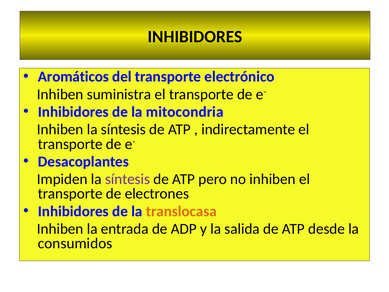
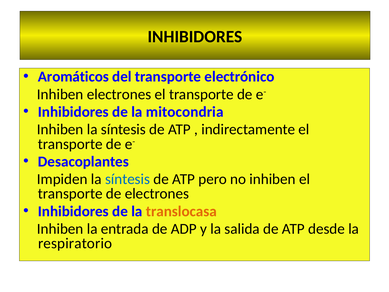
Inhiben suministra: suministra -> electrones
síntesis at (128, 179) colour: purple -> blue
consumidos: consumidos -> respiratorio
